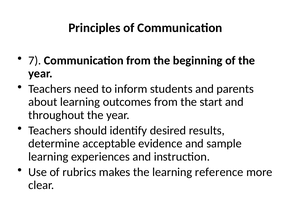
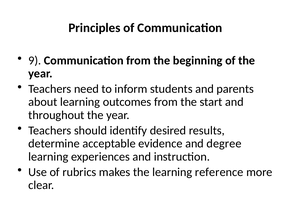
7: 7 -> 9
sample: sample -> degree
